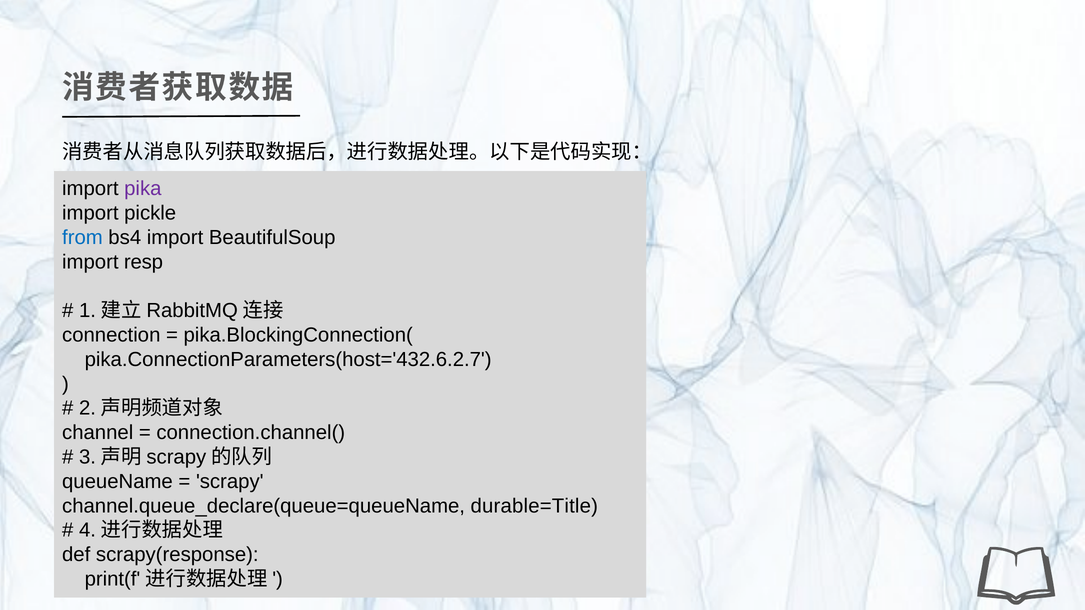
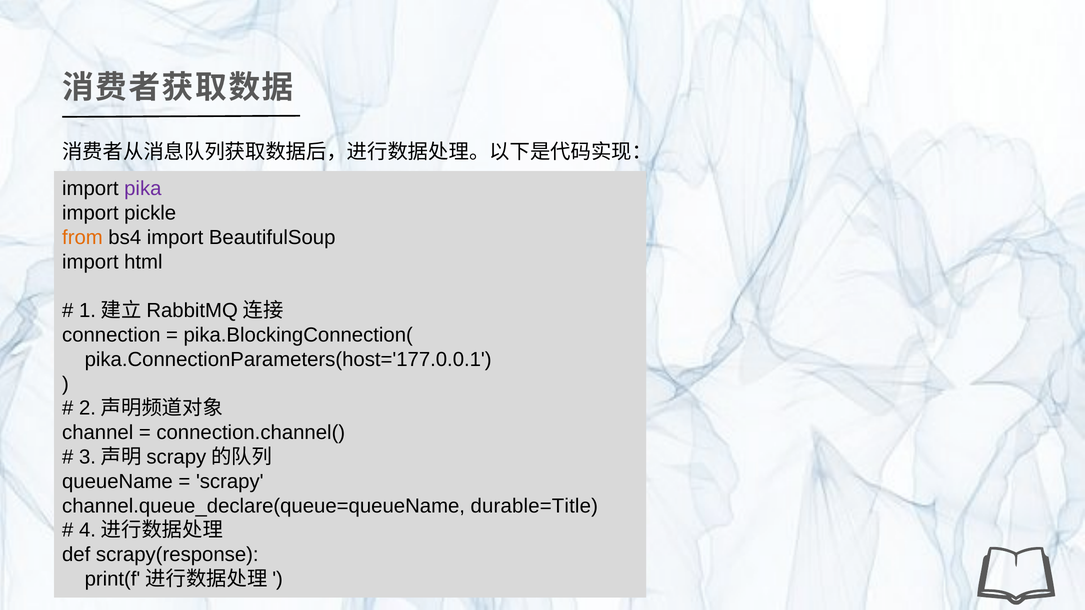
from colour: blue -> orange
resp: resp -> html
pika.ConnectionParameters(host='432.6.2.7: pika.ConnectionParameters(host='432.6.2.7 -> pika.ConnectionParameters(host='177.0.0.1
